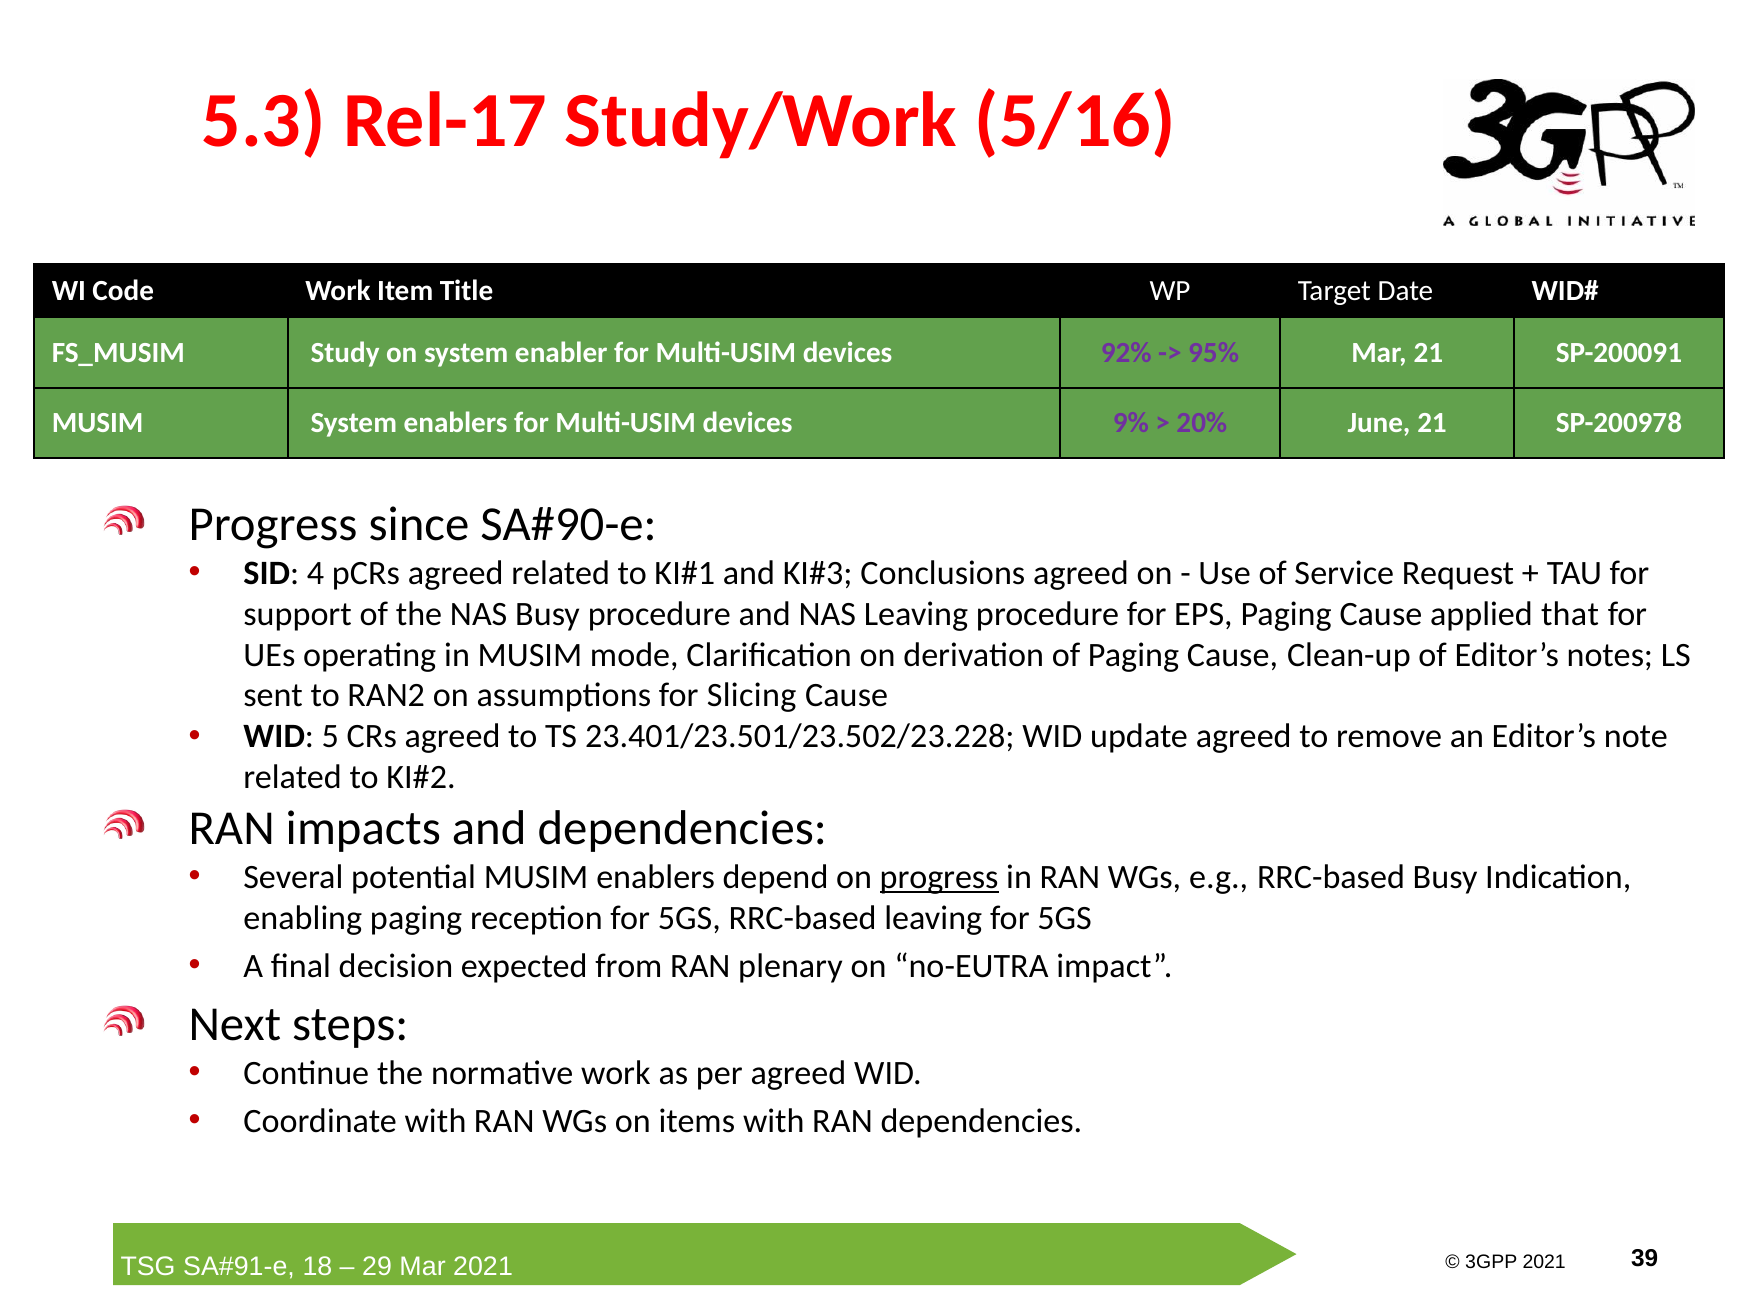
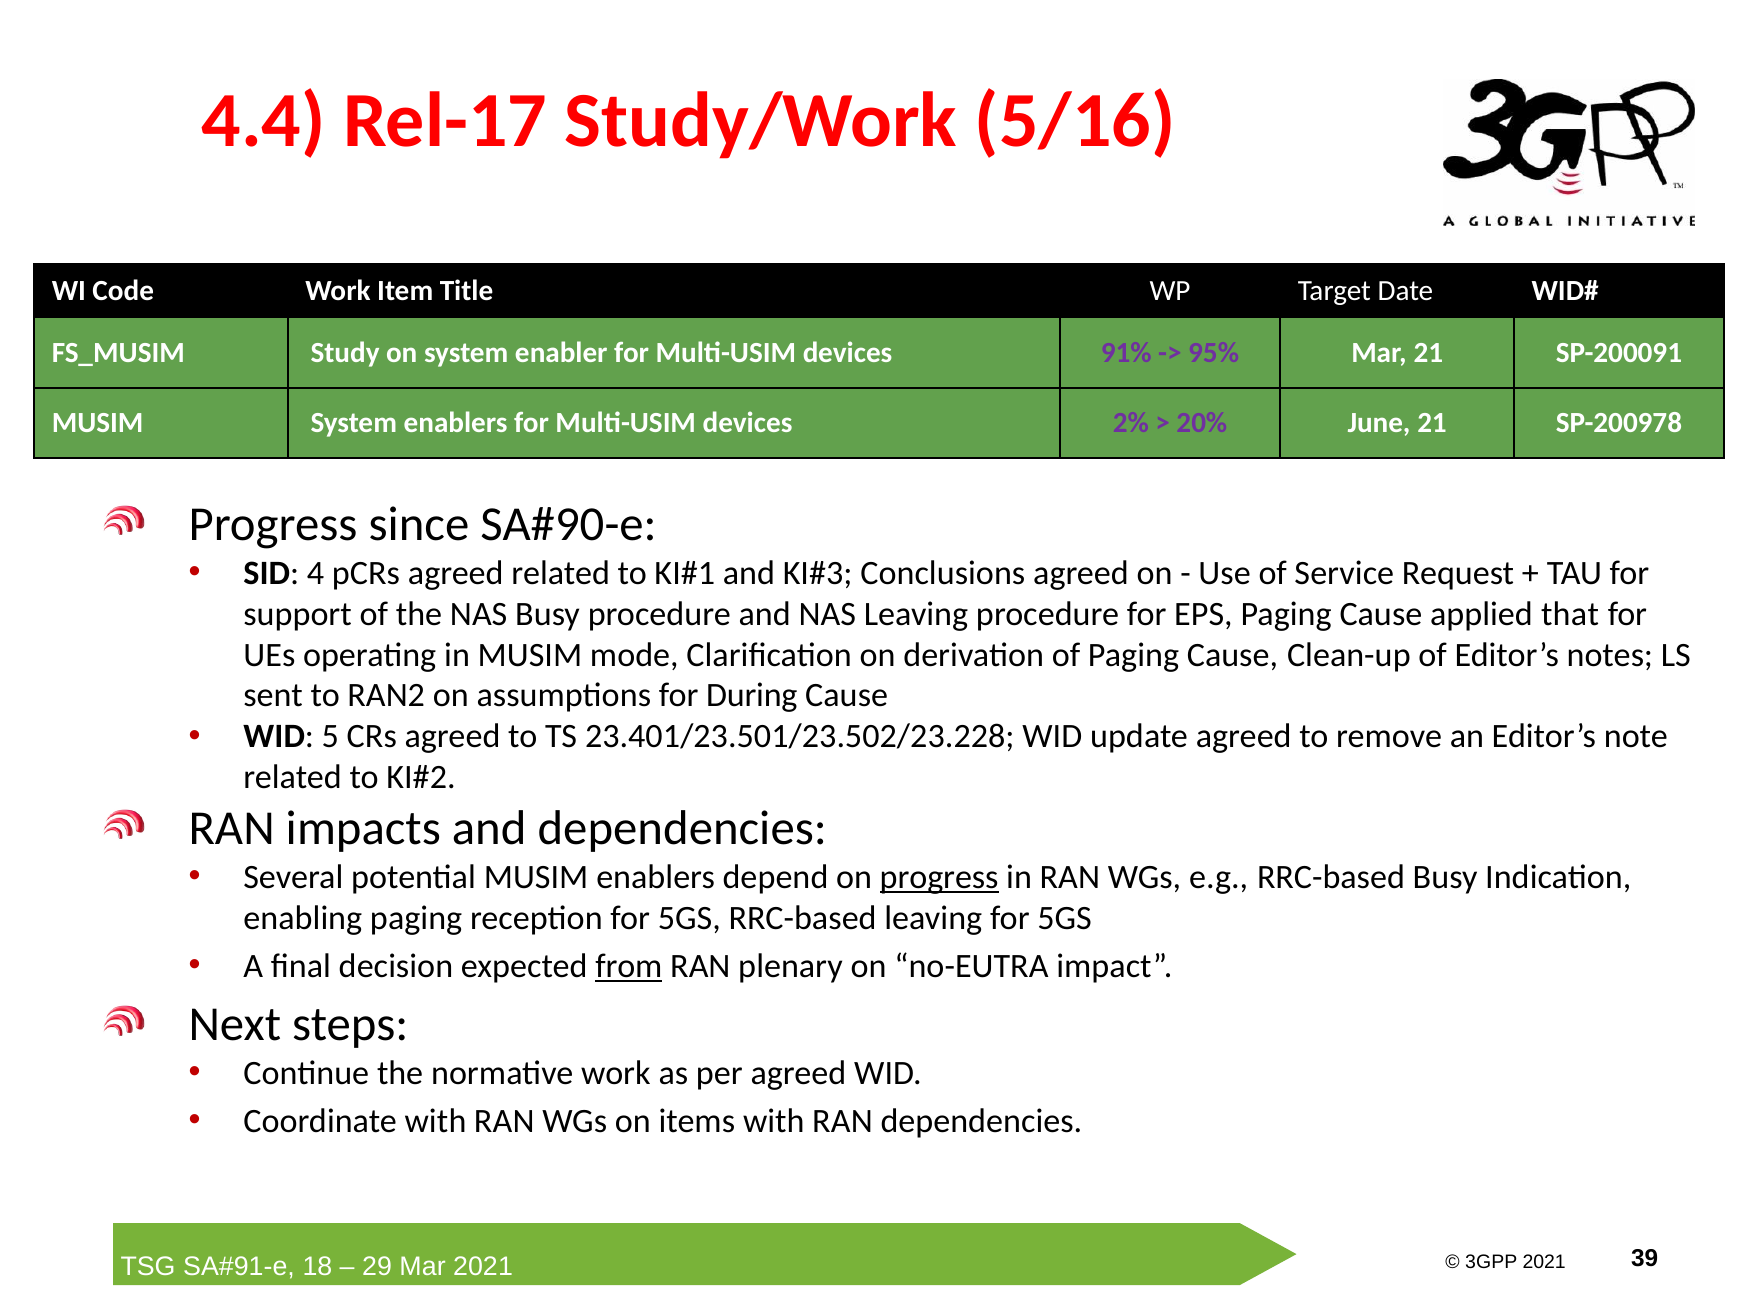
5.3: 5.3 -> 4.4
92%: 92% -> 91%
9%: 9% -> 2%
Slicing: Slicing -> During
from underline: none -> present
